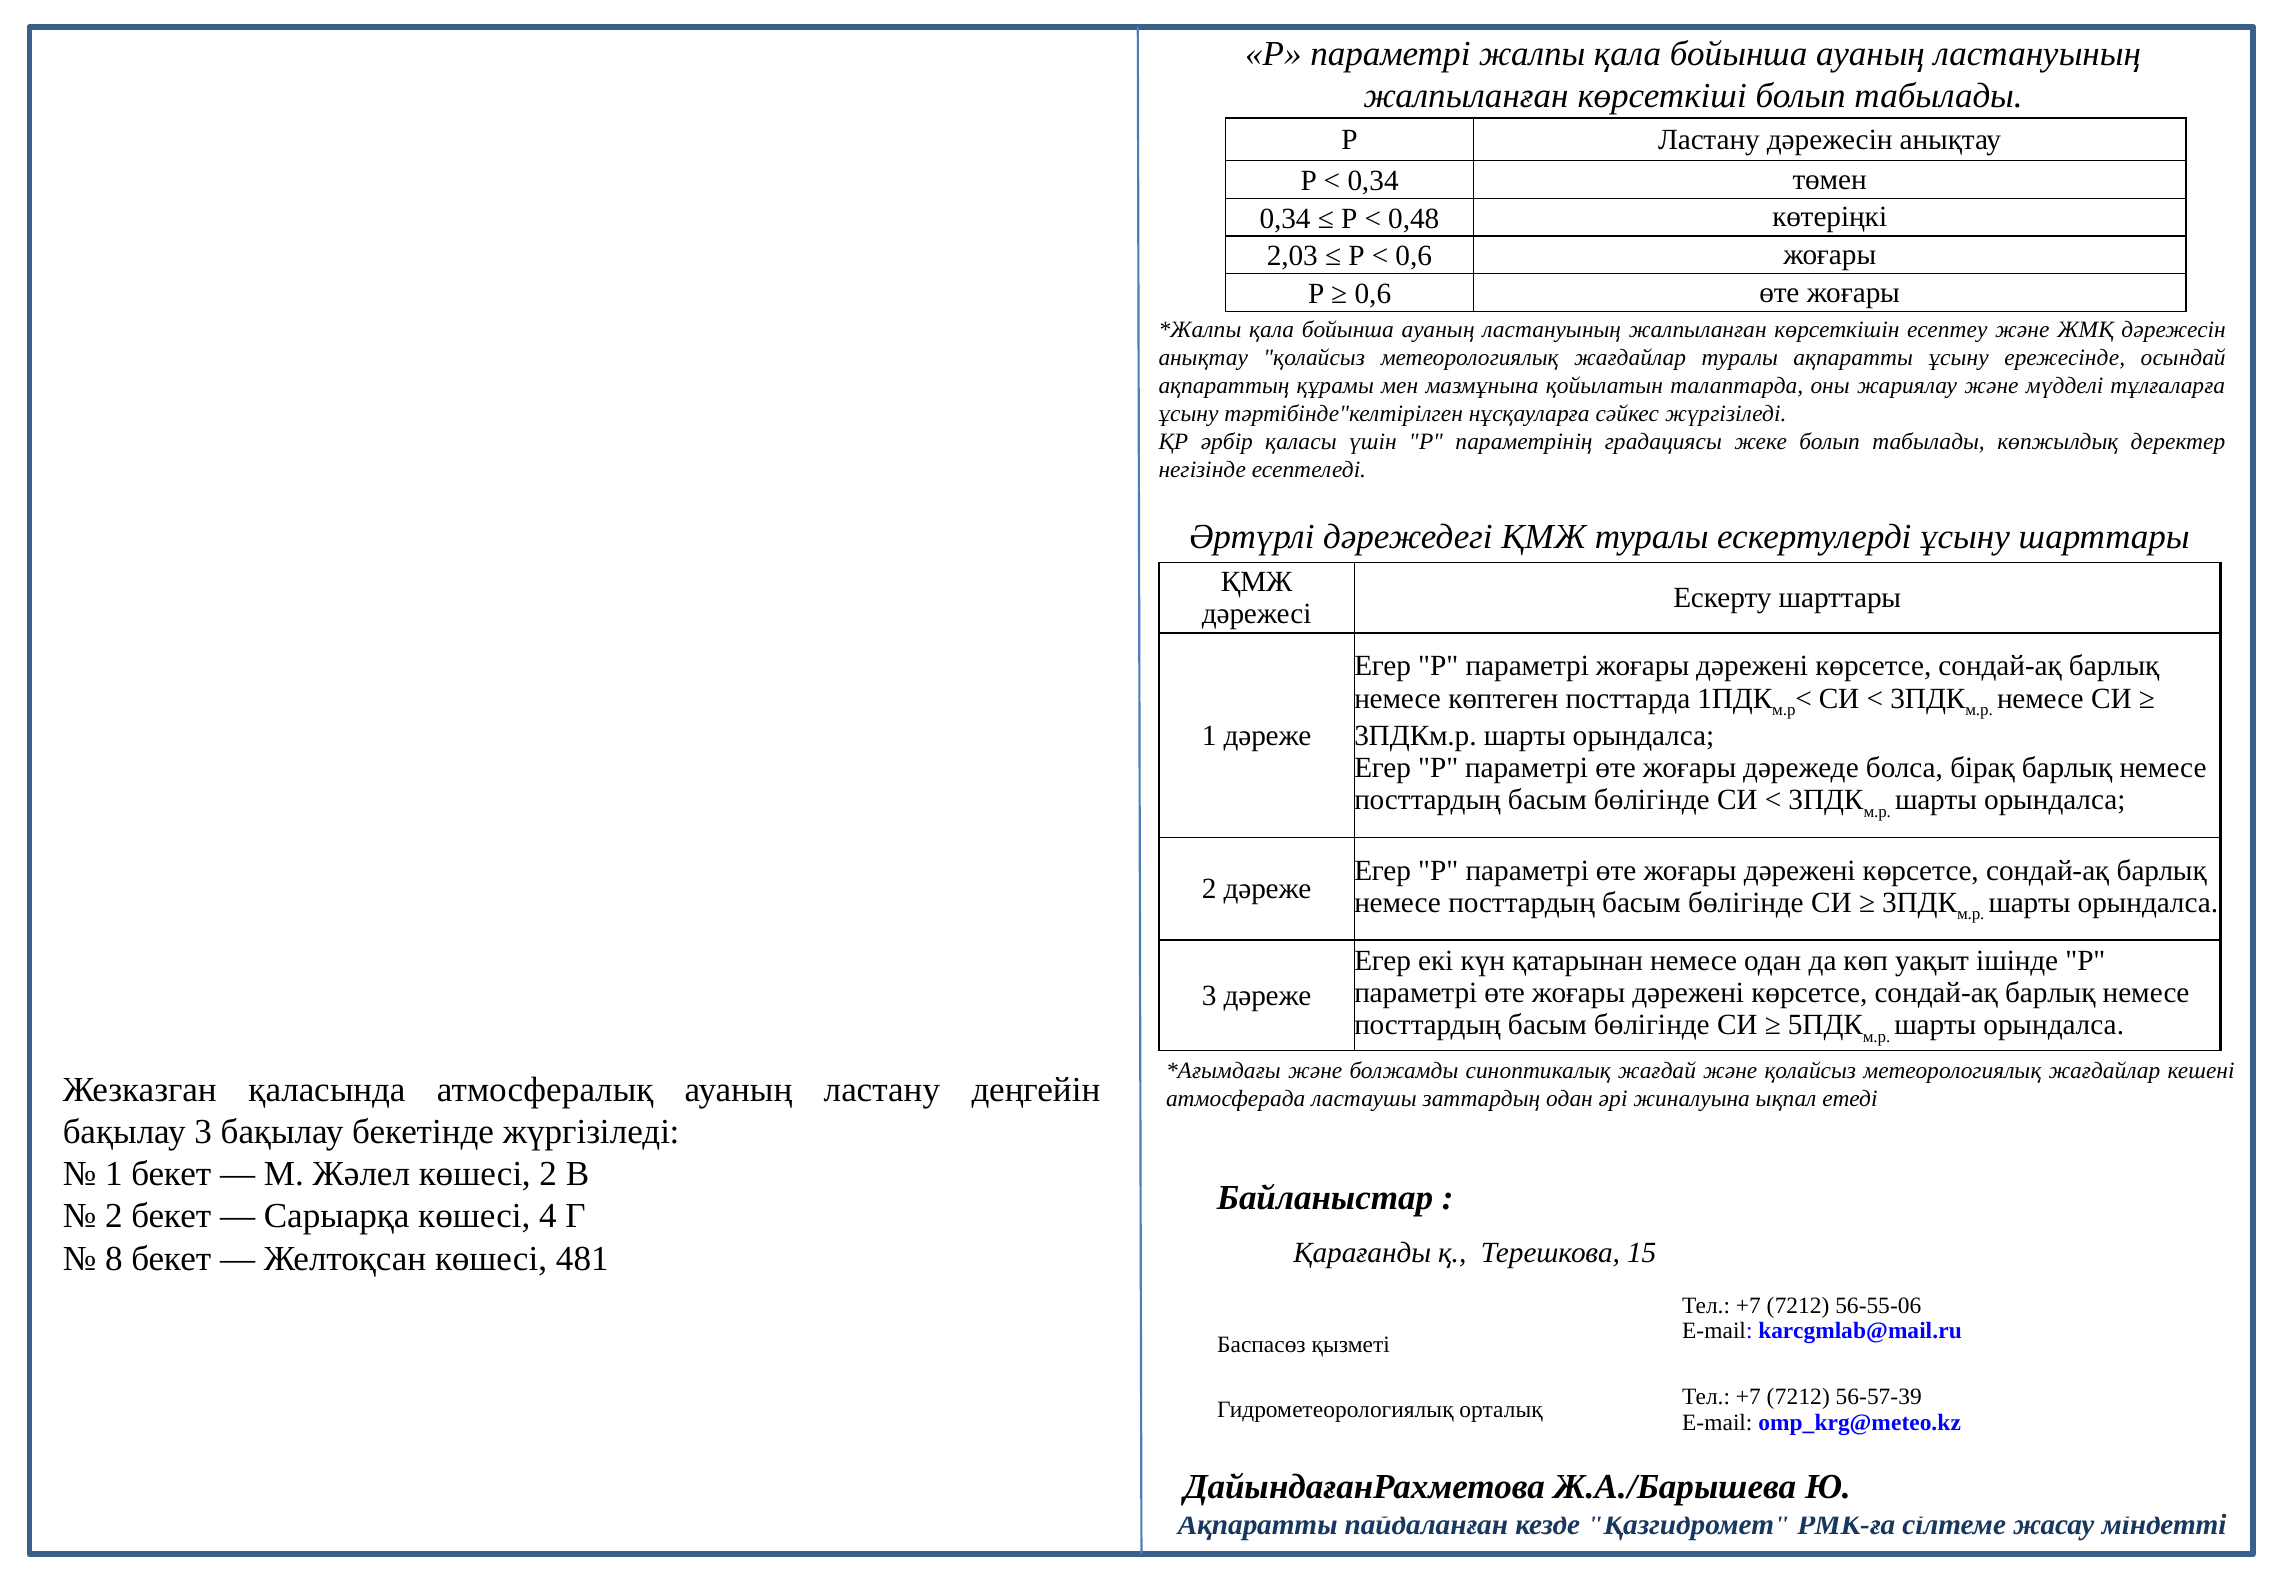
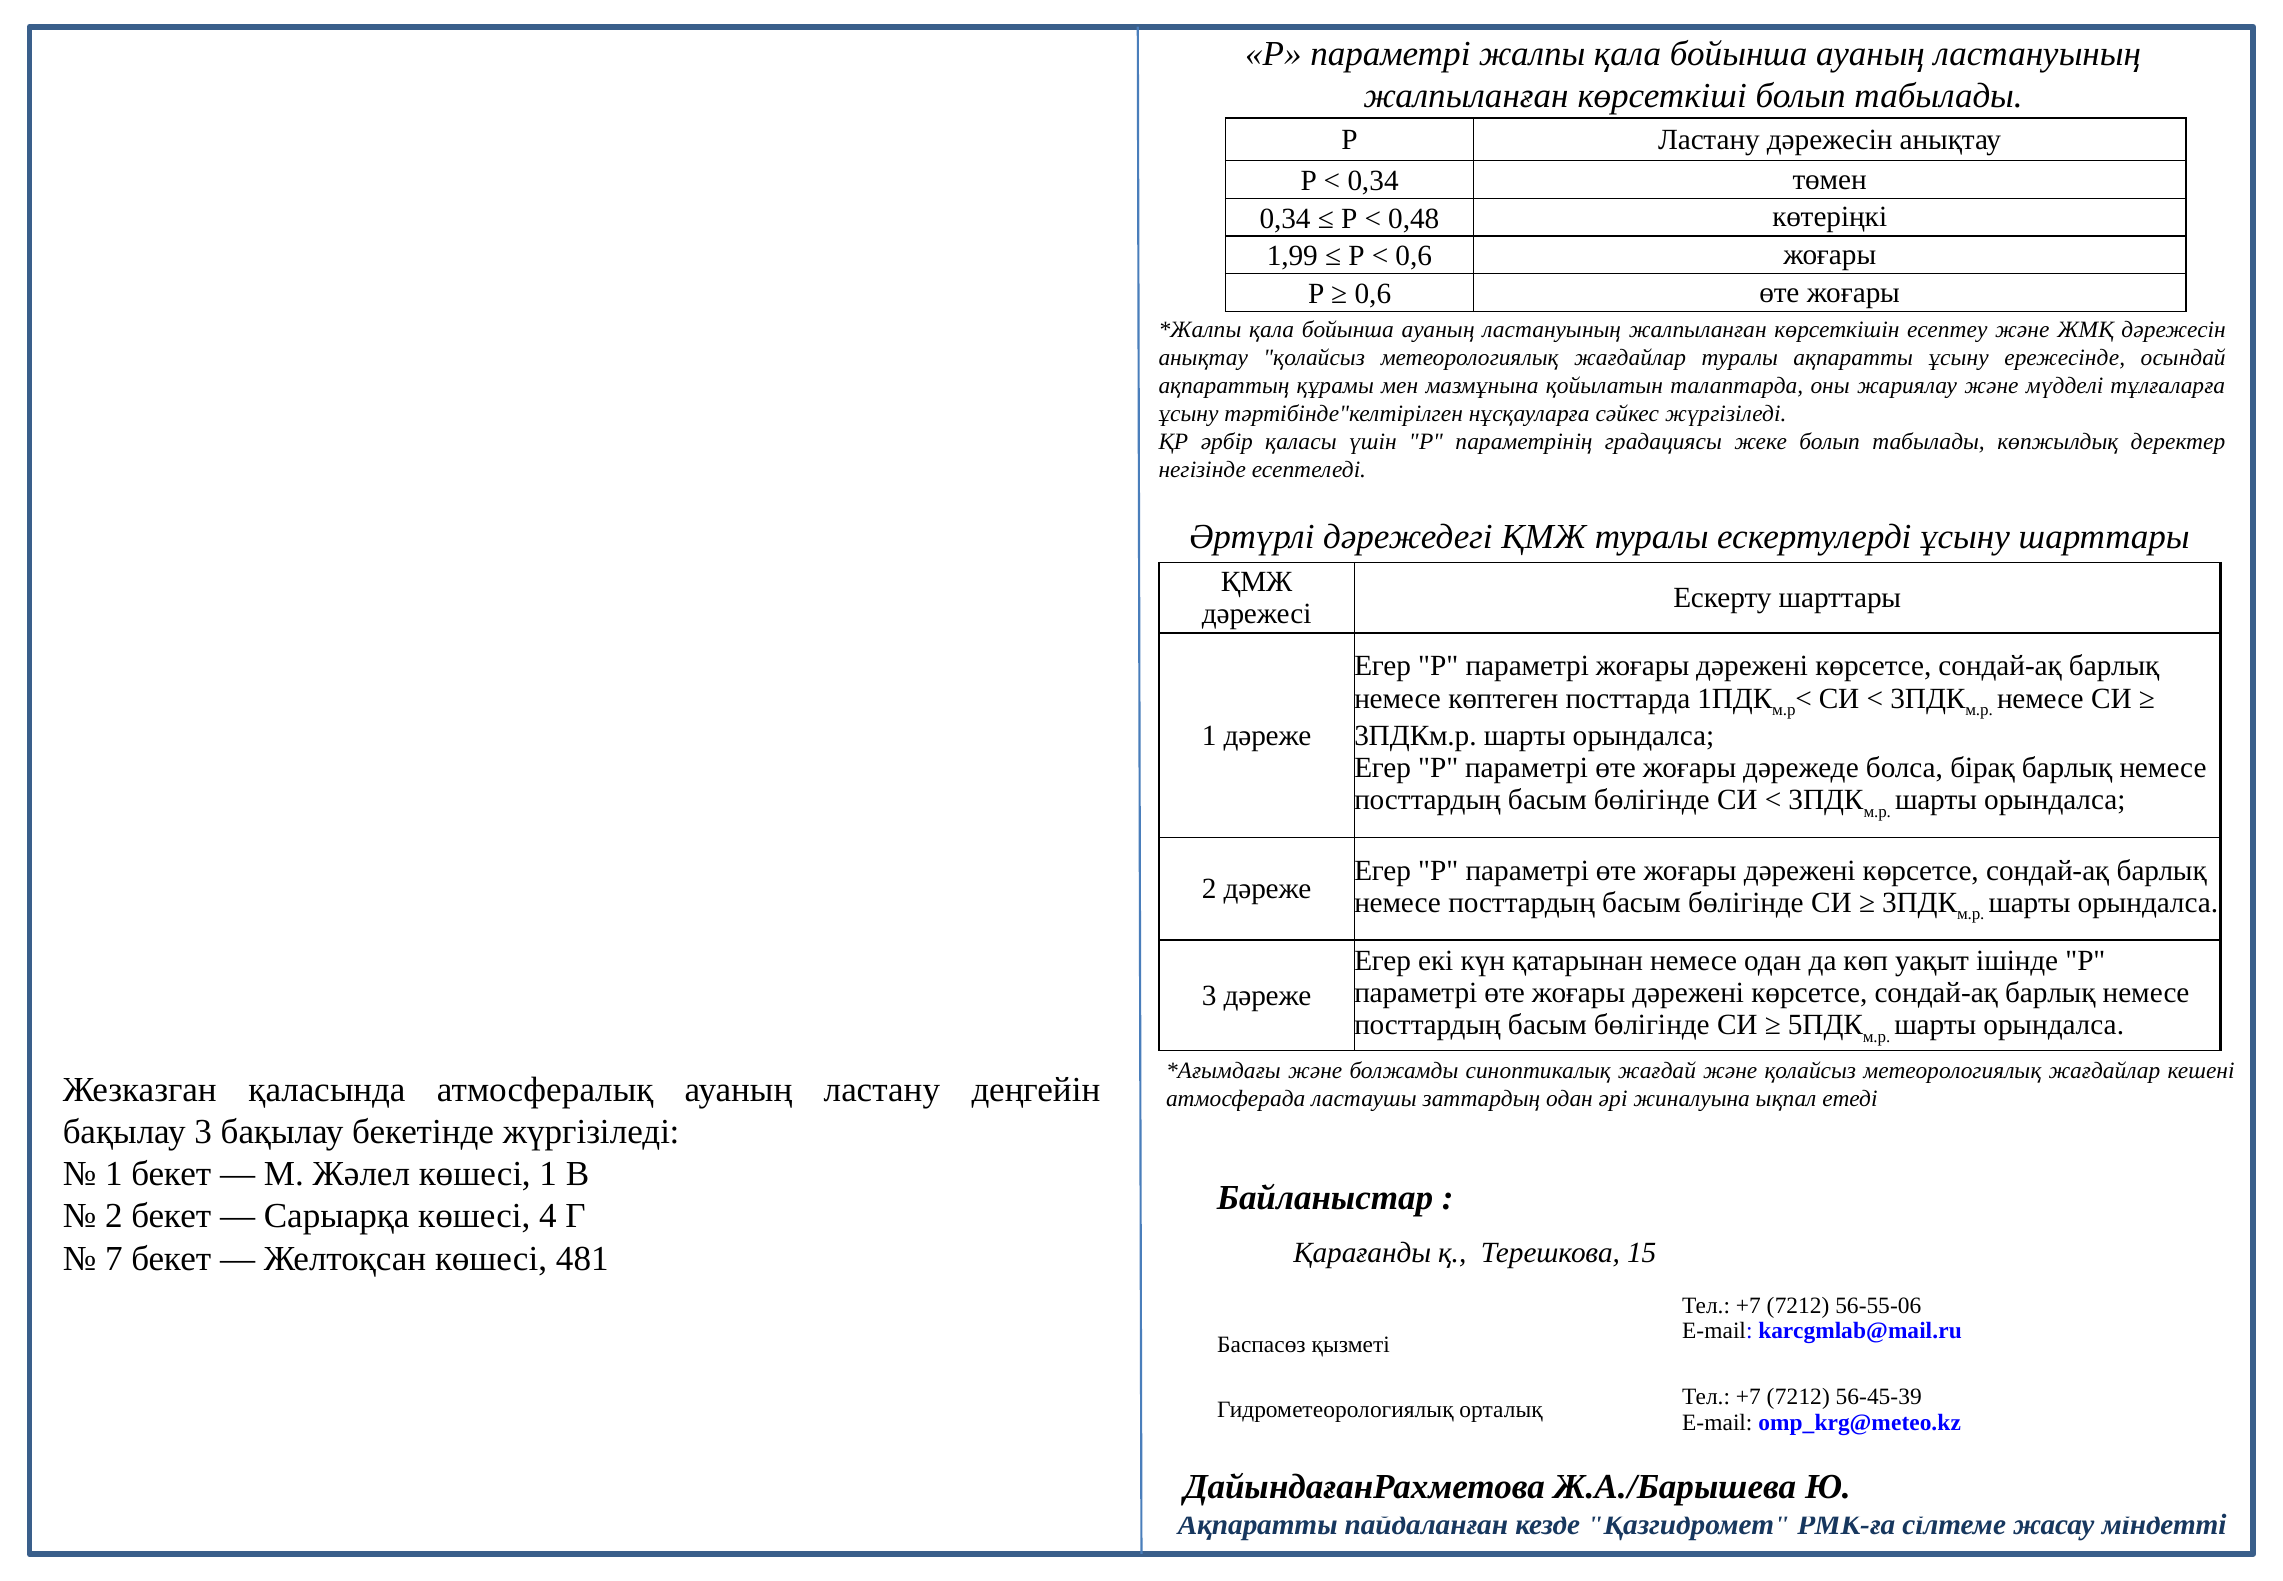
2,03: 2,03 -> 1,99
көшесі 2: 2 -> 1
8: 8 -> 7
56-57-39: 56-57-39 -> 56-45-39
